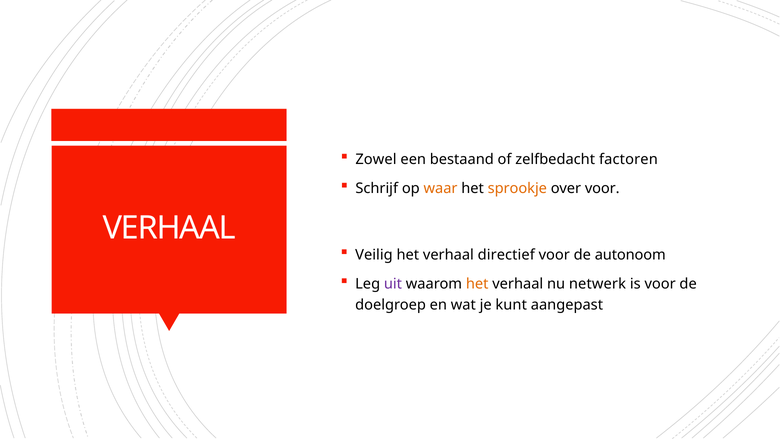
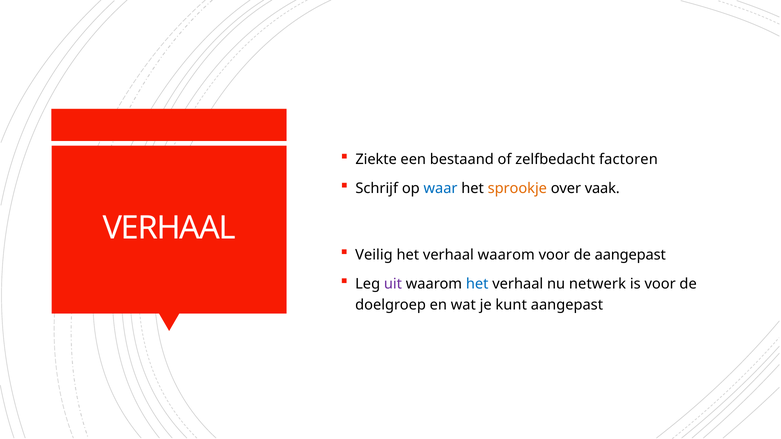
Zowel: Zowel -> Ziekte
waar colour: orange -> blue
over voor: voor -> vaak
verhaal directief: directief -> waarom
de autonoom: autonoom -> aangepast
het at (477, 284) colour: orange -> blue
